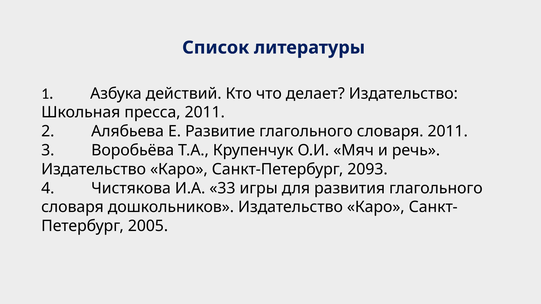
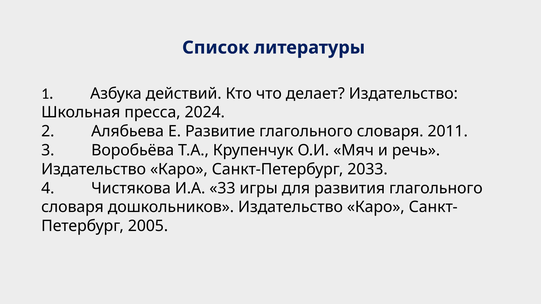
пресса 2011: 2011 -> 2024
2093: 2093 -> 2033
